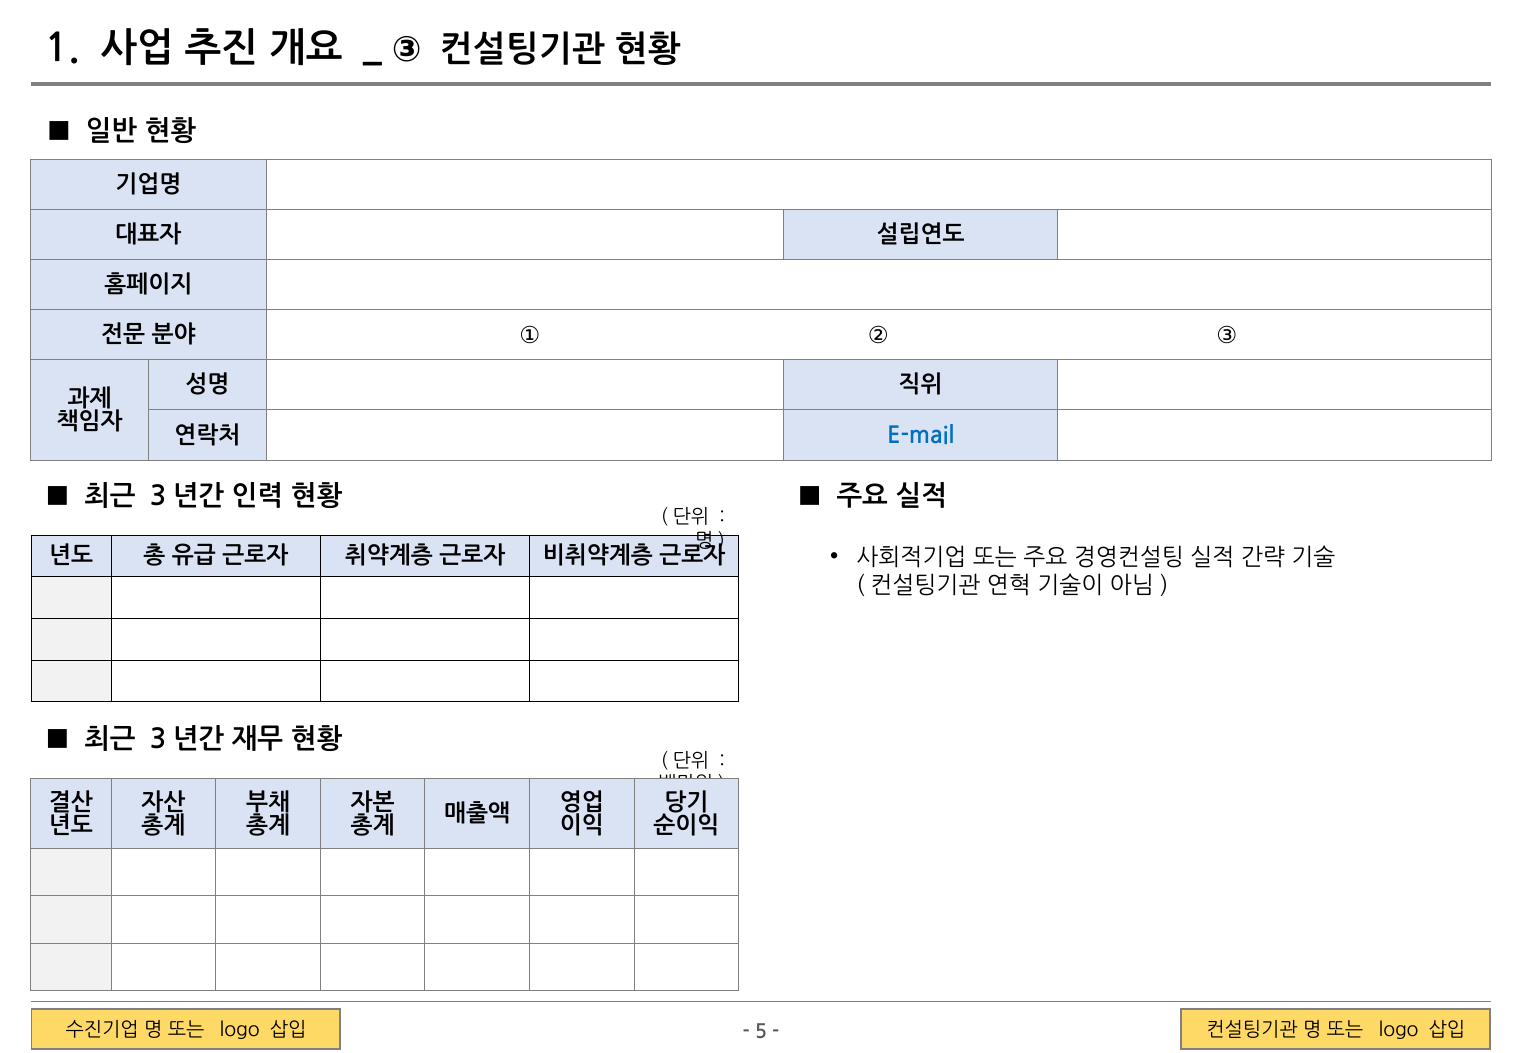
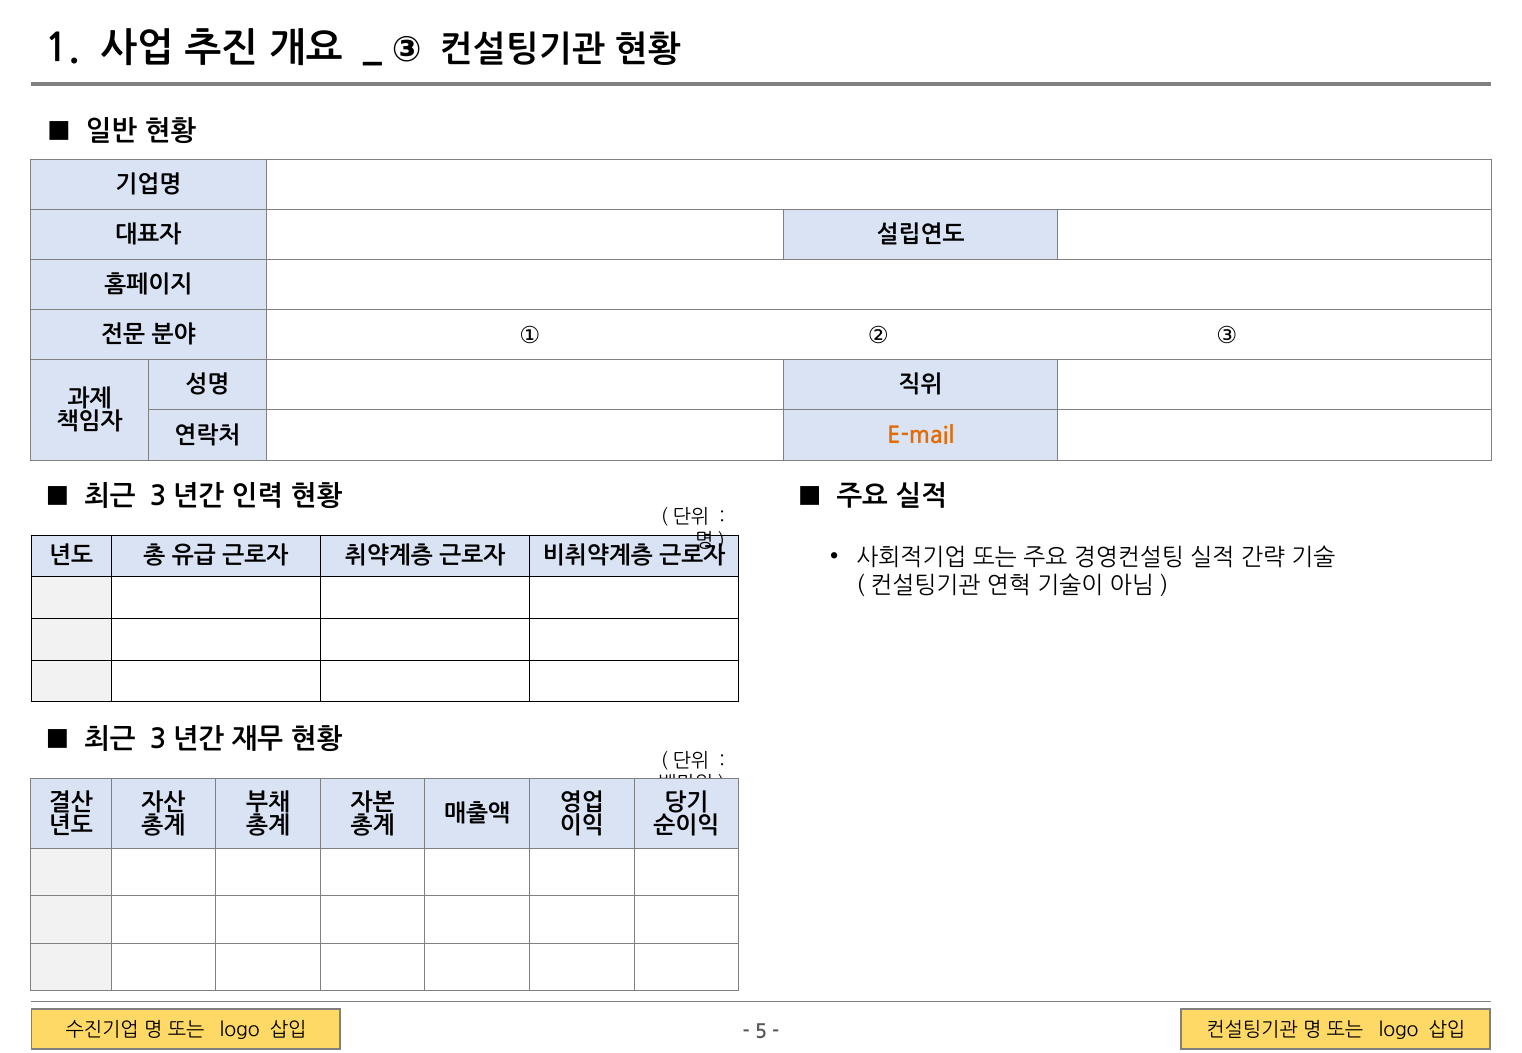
E-mail colour: blue -> orange
